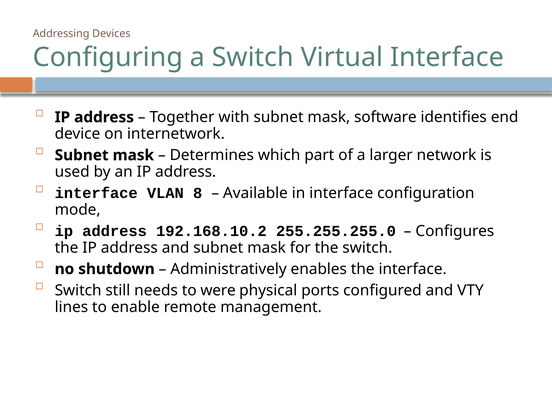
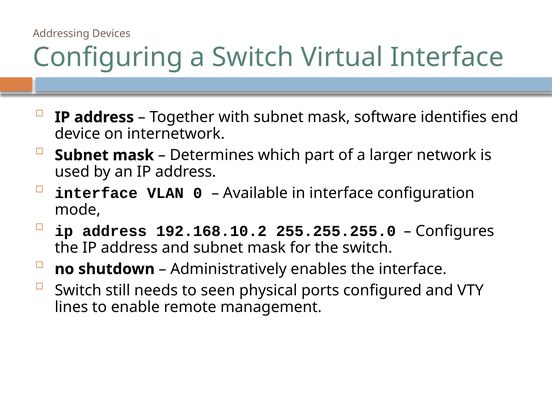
8: 8 -> 0
were: were -> seen
